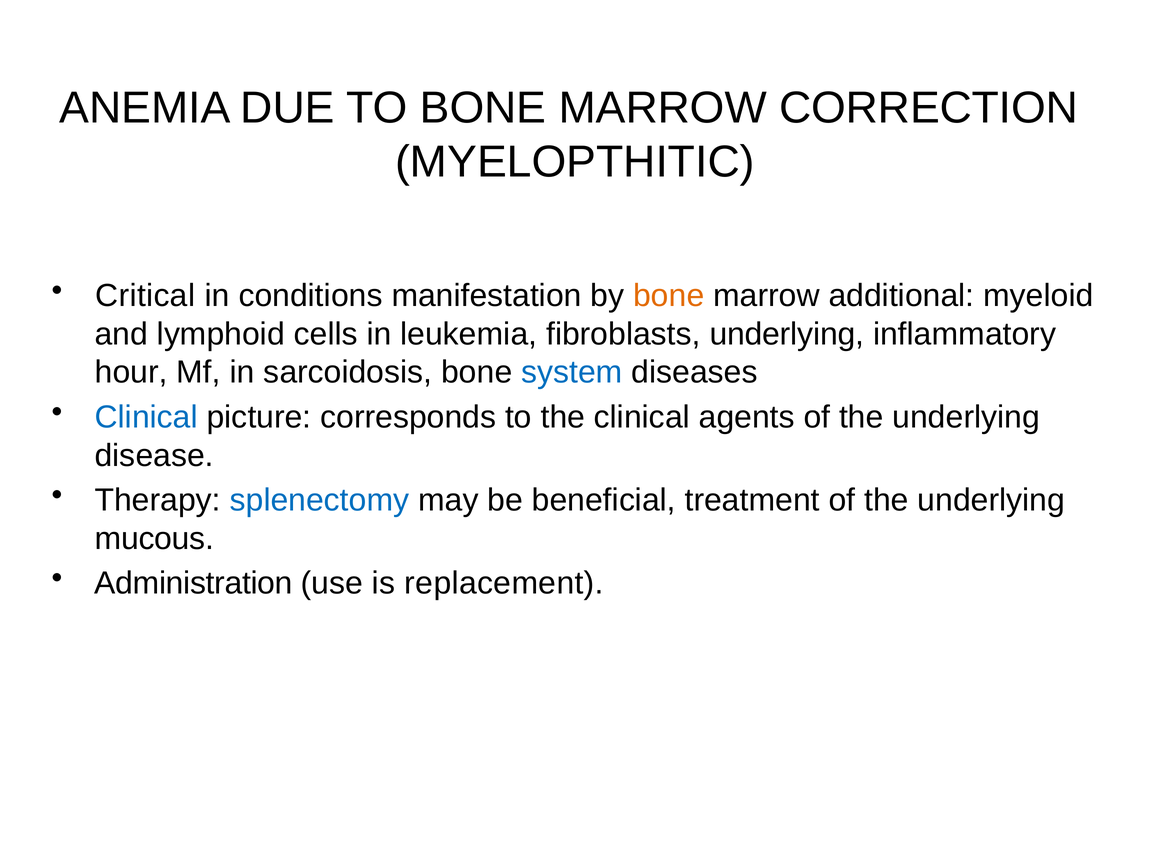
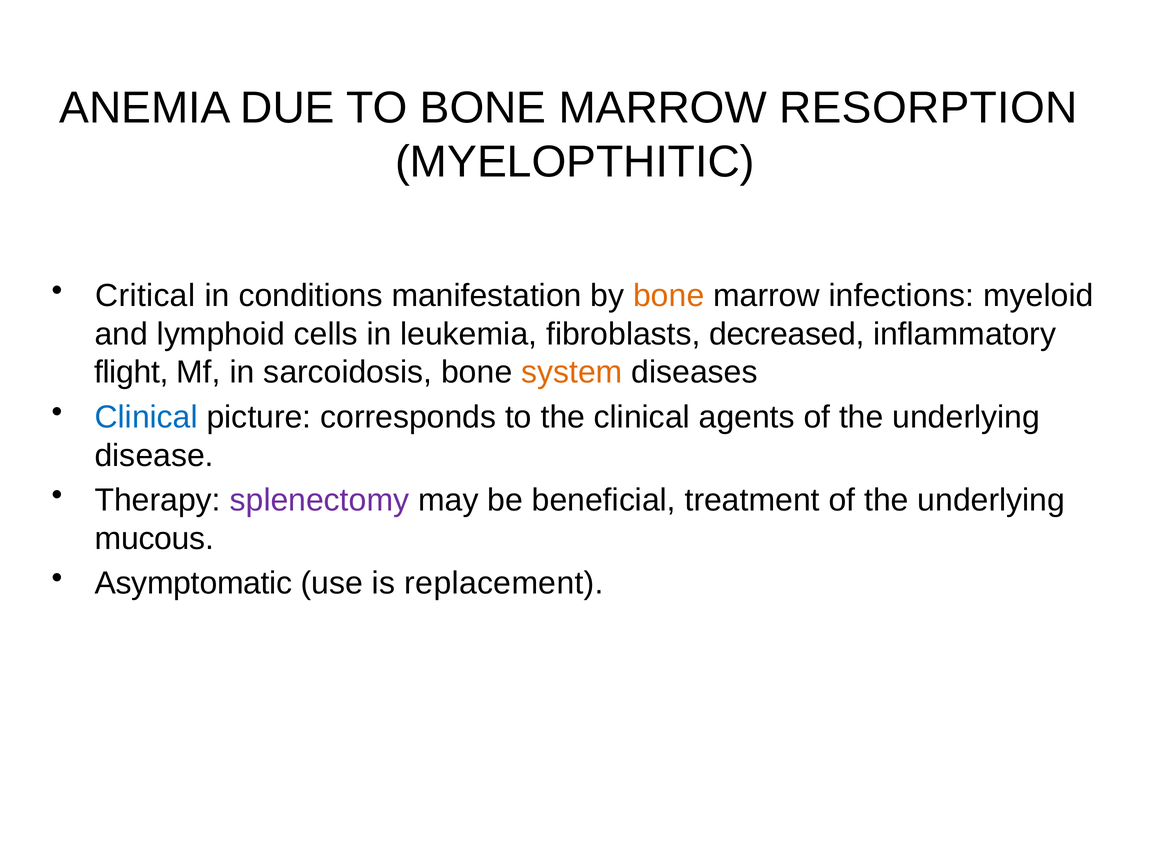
CORRECTION: CORRECTION -> RESORPTION
additional: additional -> infections
fibroblasts underlying: underlying -> decreased
hour: hour -> flight
system colour: blue -> orange
splenectomy colour: blue -> purple
Administration: Administration -> Asymptomatic
